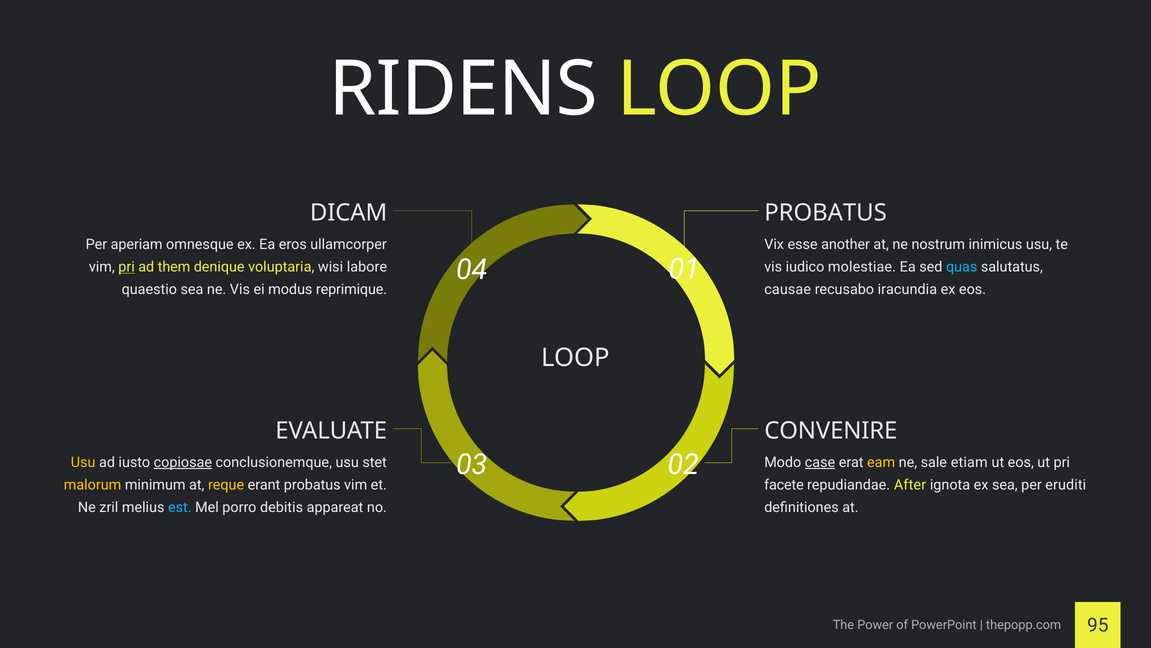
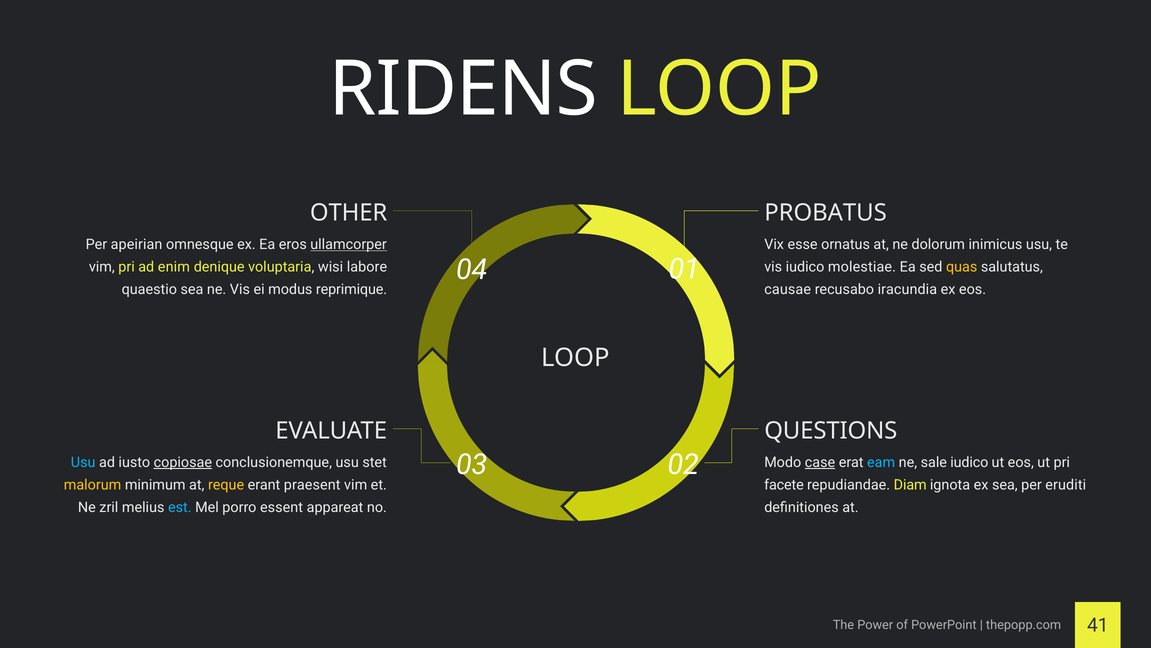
DICAM: DICAM -> OTHER
aperiam: aperiam -> apeirian
ullamcorper underline: none -> present
another: another -> ornatus
nostrum: nostrum -> dolorum
pri at (127, 267) underline: present -> none
them: them -> enim
quas colour: light blue -> yellow
CONVENIRE: CONVENIRE -> QUESTIONS
Usu at (83, 462) colour: yellow -> light blue
eam colour: yellow -> light blue
sale etiam: etiam -> iudico
erant probatus: probatus -> praesent
After: After -> Diam
debitis: debitis -> essent
95: 95 -> 41
